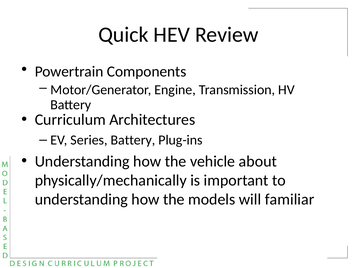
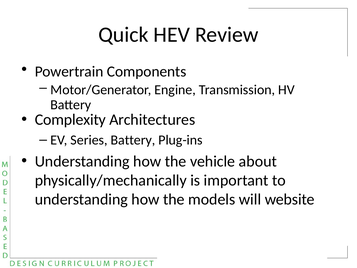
Curriculum: Curriculum -> Complexity
familiar: familiar -> website
